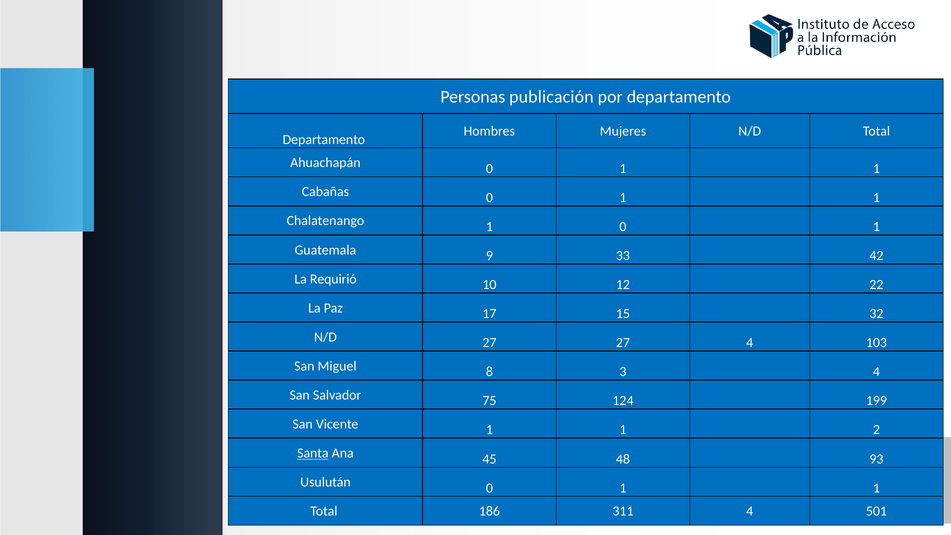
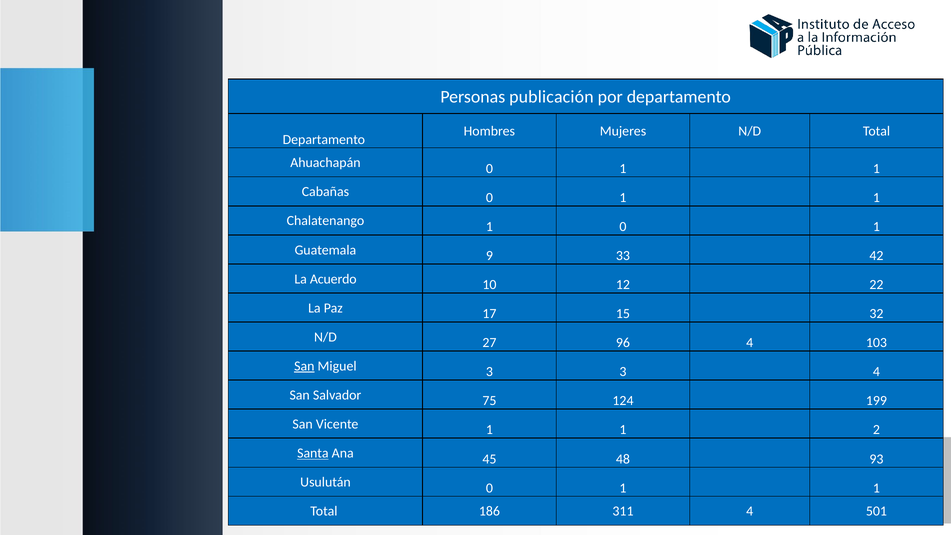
Requirió: Requirió -> Acuerdo
27 27: 27 -> 96
San at (304, 366) underline: none -> present
Miguel 8: 8 -> 3
